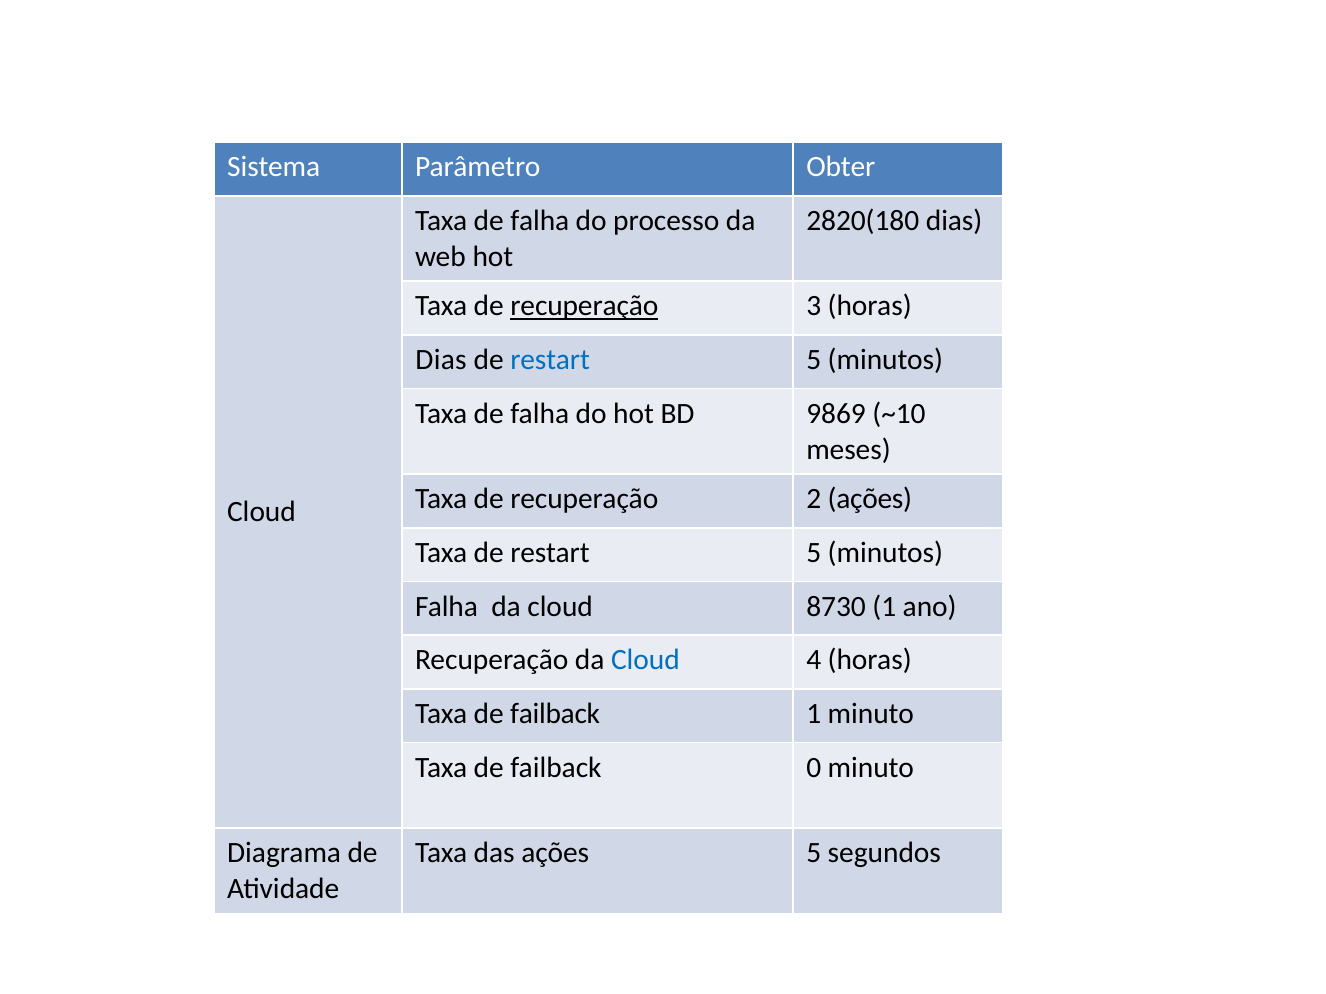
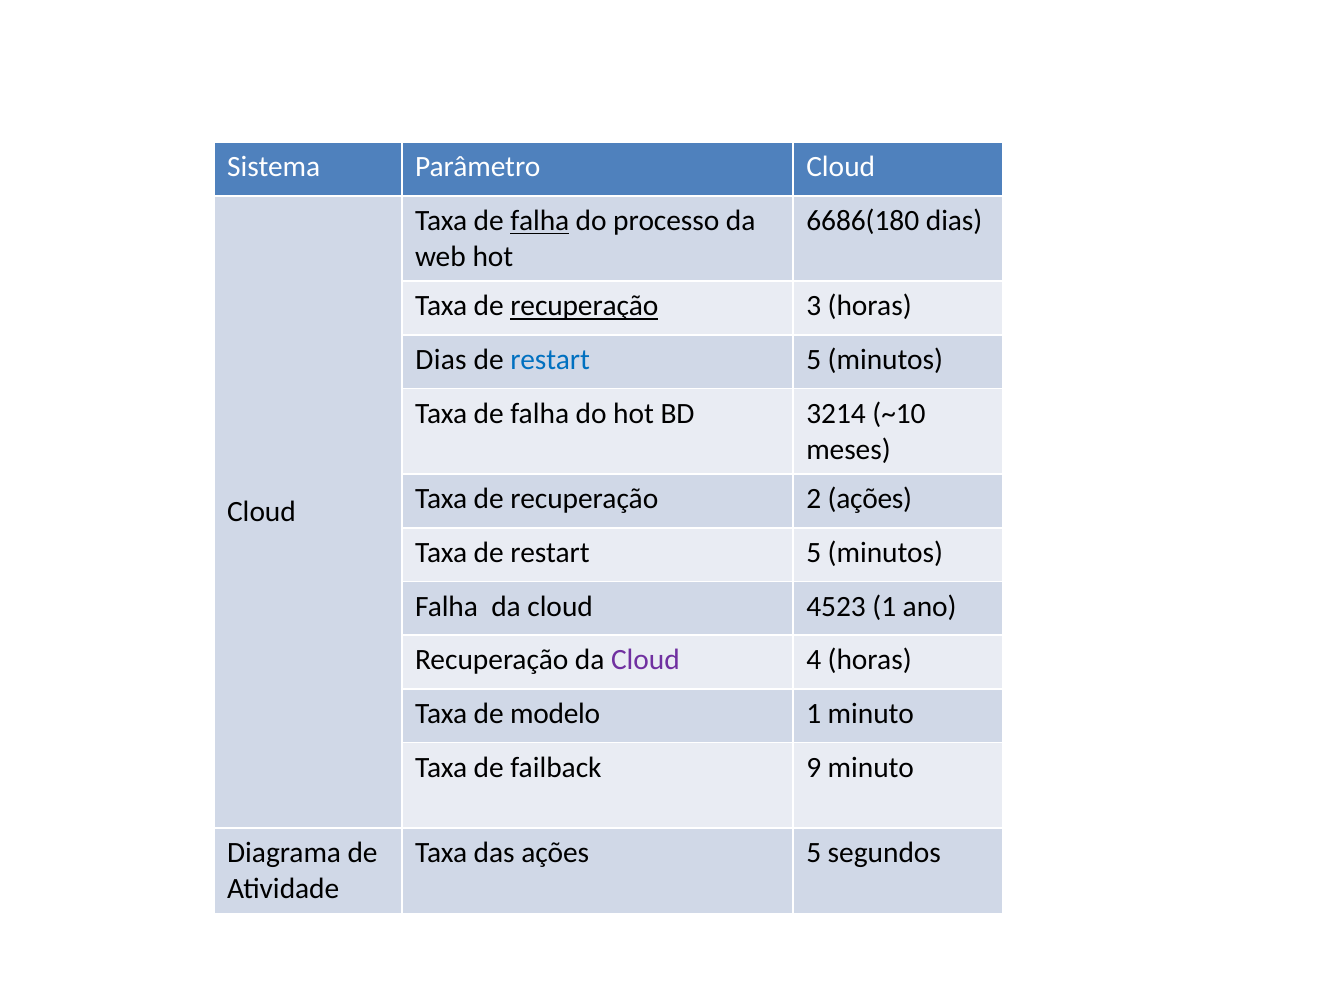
Parâmetro Obter: Obter -> Cloud
falha at (540, 221) underline: none -> present
2820(180: 2820(180 -> 6686(180
9869: 9869 -> 3214
8730: 8730 -> 4523
Cloud at (645, 661) colour: blue -> purple
failback at (555, 714): failback -> modelo
0: 0 -> 9
